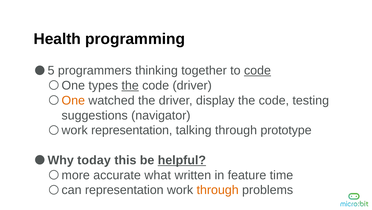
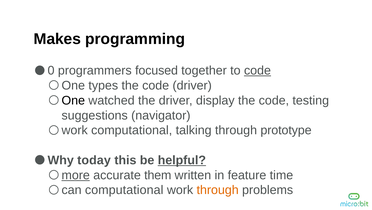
Health: Health -> Makes
5: 5 -> 0
thinking: thinking -> focused
the at (130, 85) underline: present -> none
One at (73, 100) colour: orange -> black
work representation: representation -> computational
more underline: none -> present
what: what -> them
can representation: representation -> computational
